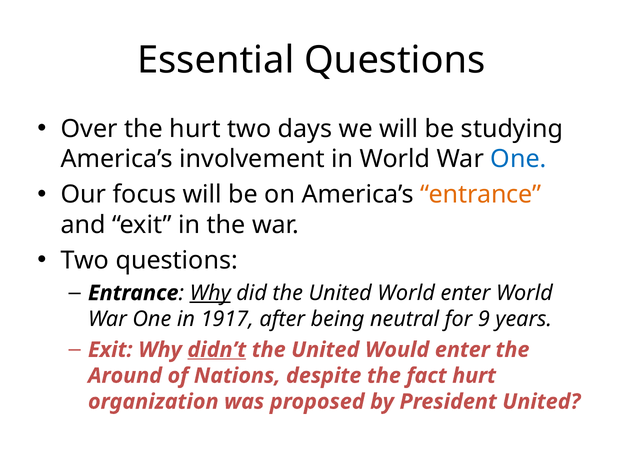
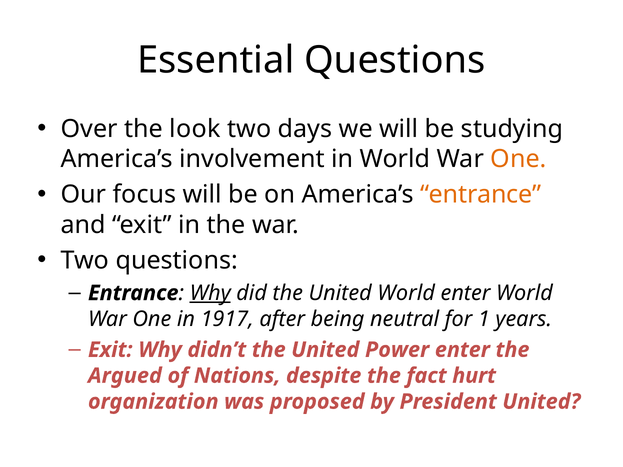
the hurt: hurt -> look
One at (518, 159) colour: blue -> orange
9: 9 -> 1
didn’t underline: present -> none
Would: Would -> Power
Around: Around -> Argued
